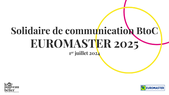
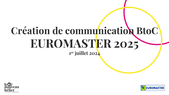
Solidaire: Solidaire -> Création
